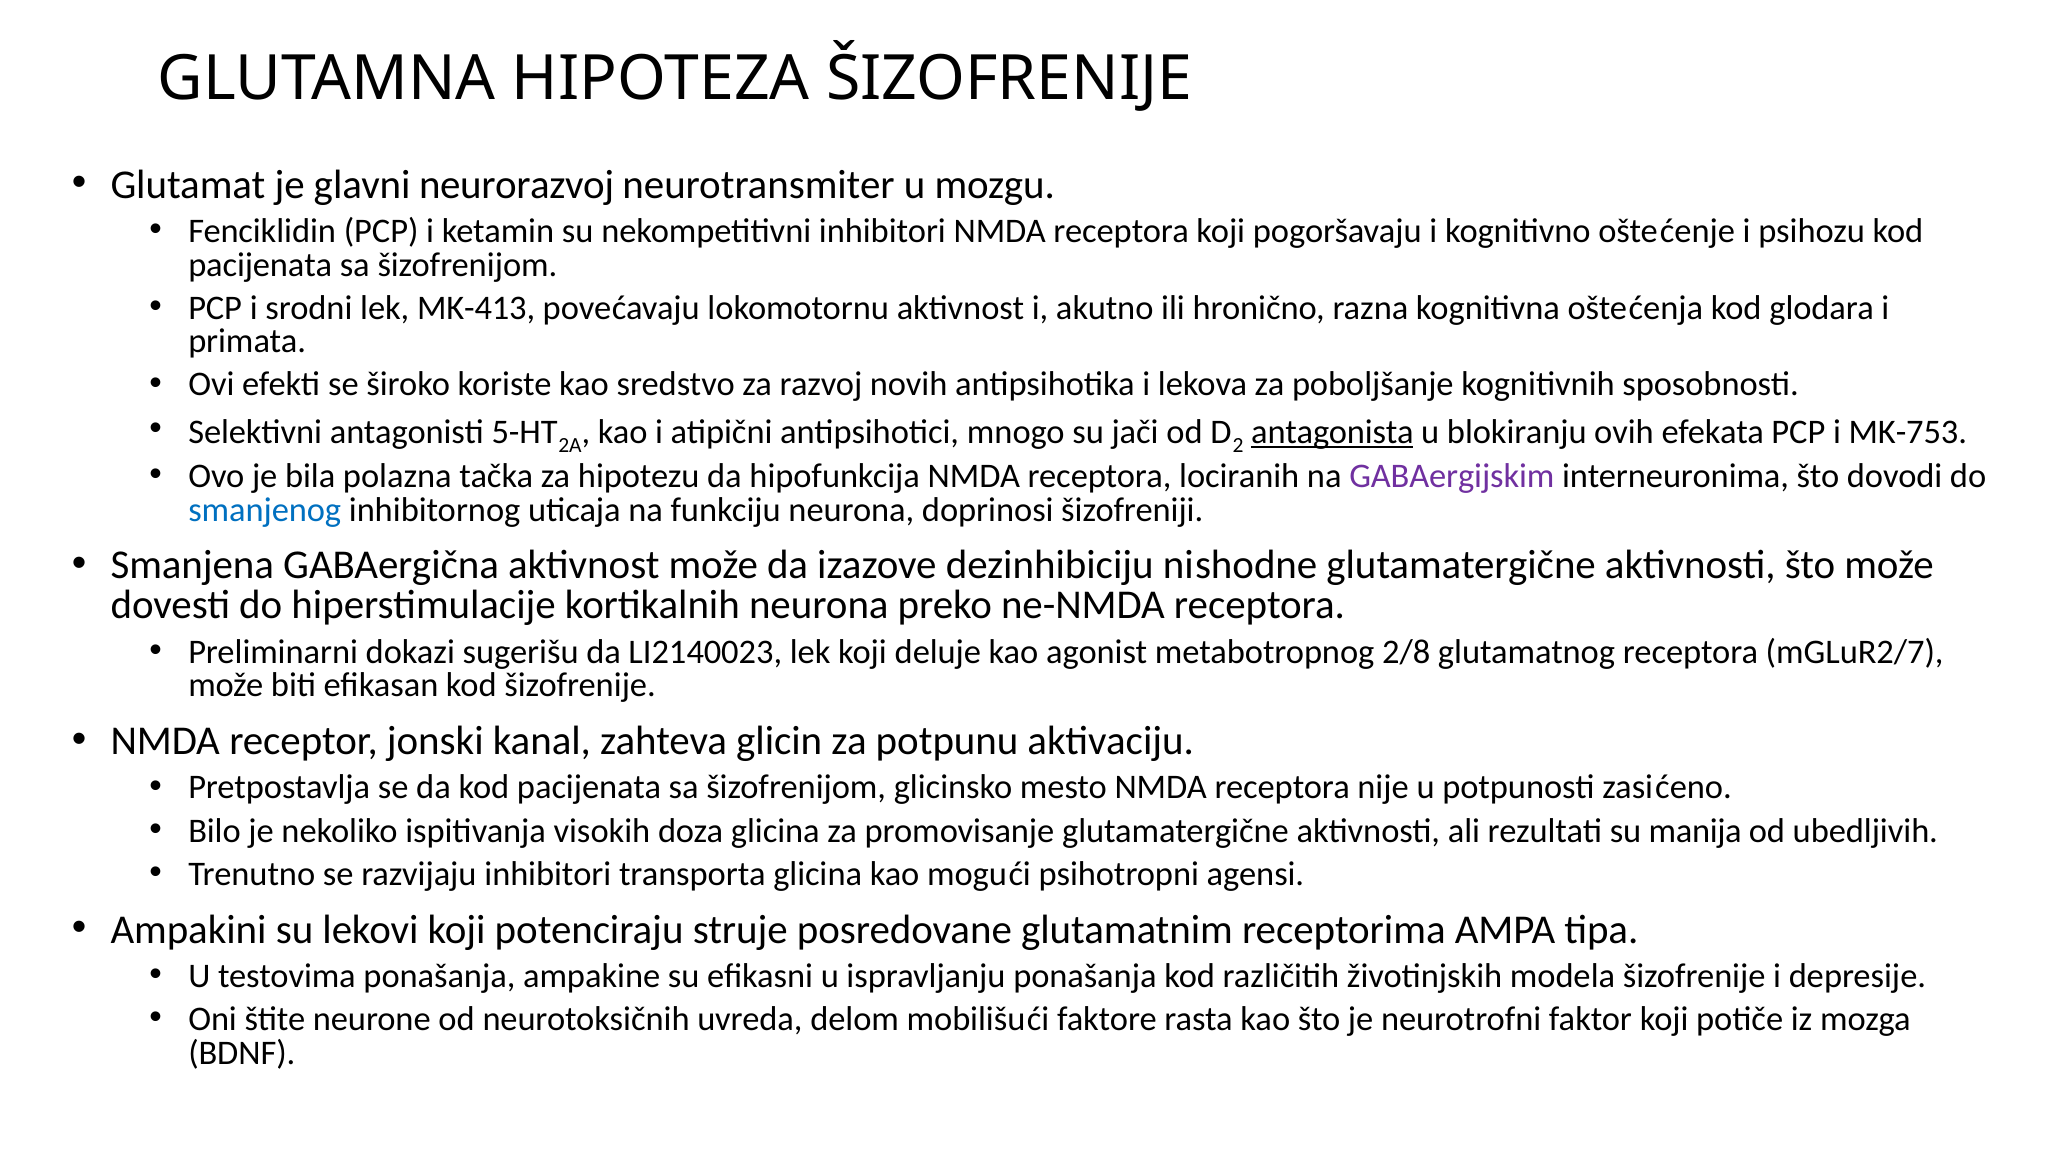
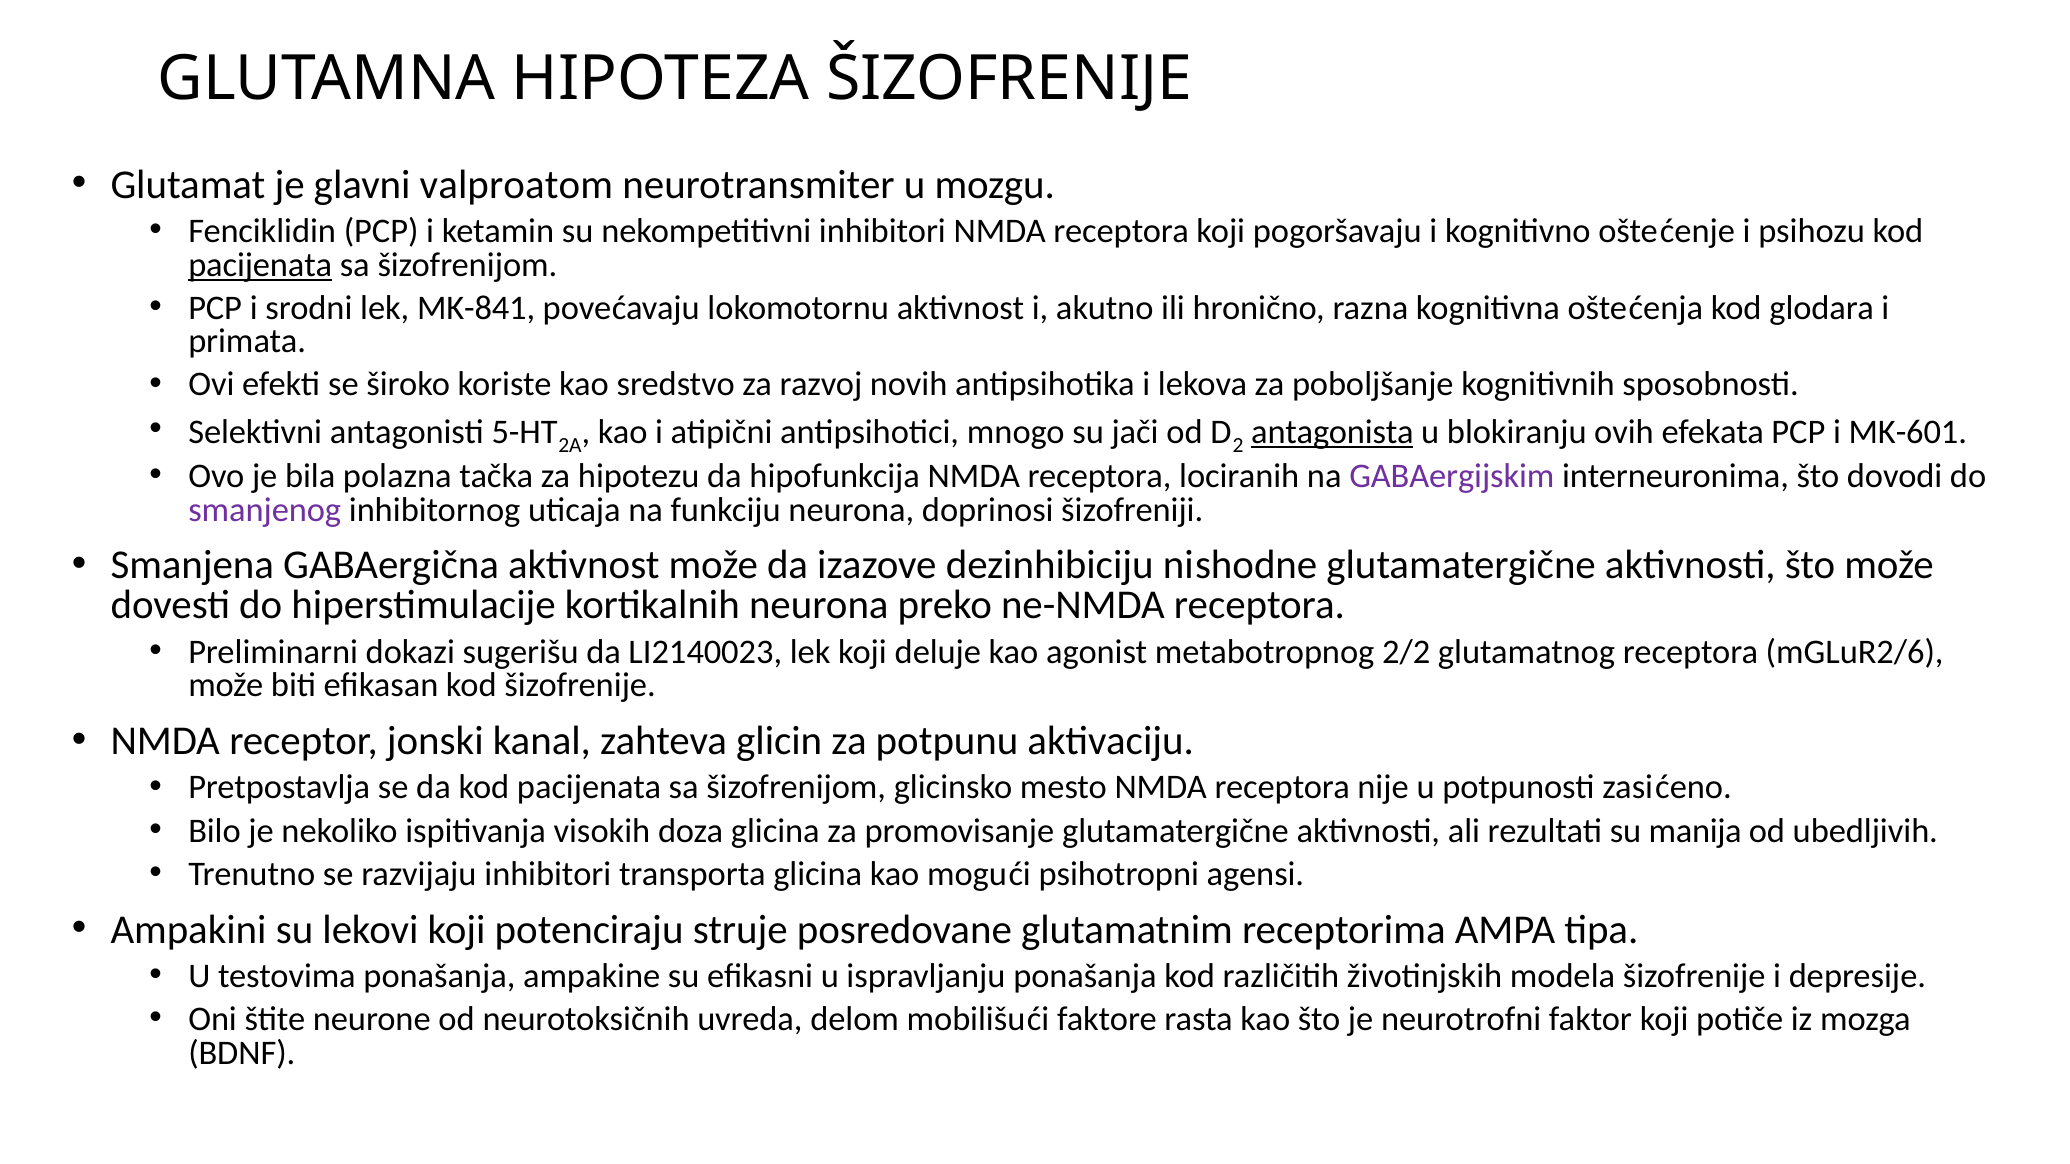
neurorazvoj: neurorazvoj -> valproatom
pacijenata at (260, 265) underline: none -> present
MK-413: MK-413 -> MK-841
MK-753: MK-753 -> MK-601
smanjenog colour: blue -> purple
2/8: 2/8 -> 2/2
mGLuR2/7: mGLuR2/7 -> mGLuR2/6
